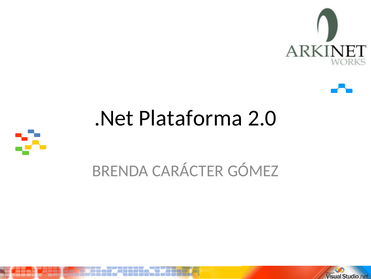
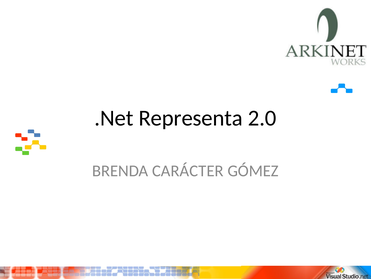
Plataforma: Plataforma -> Representa
